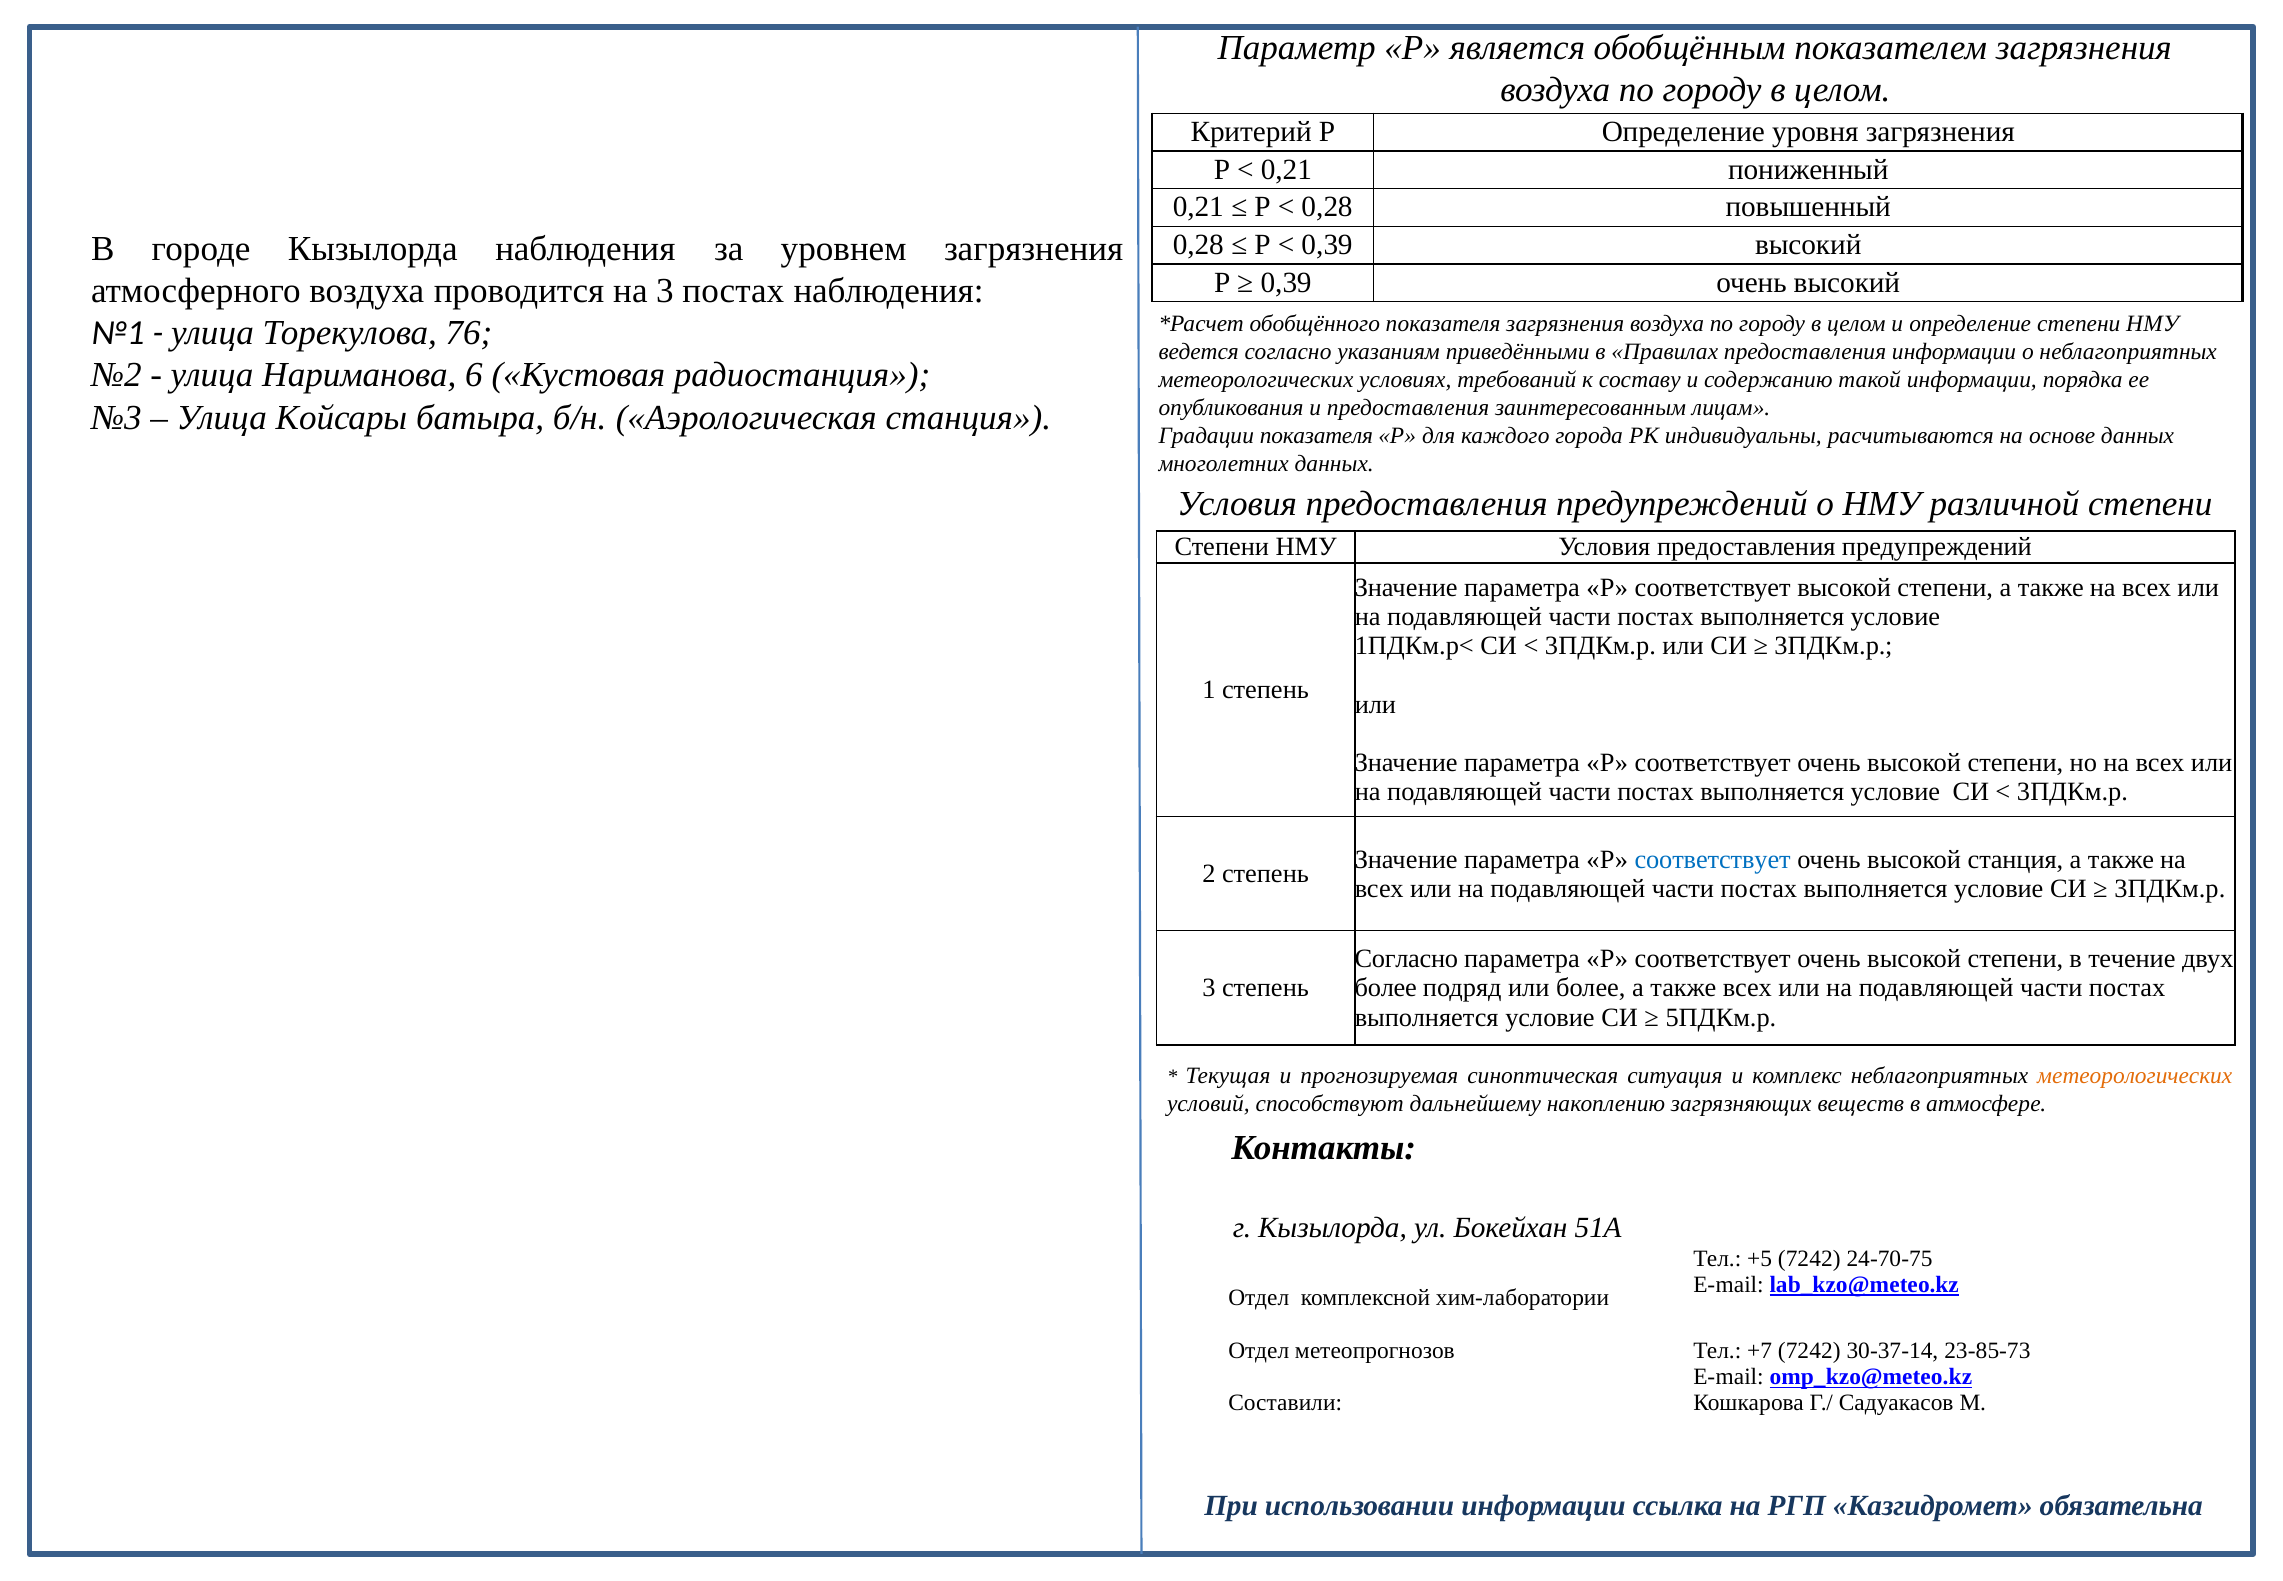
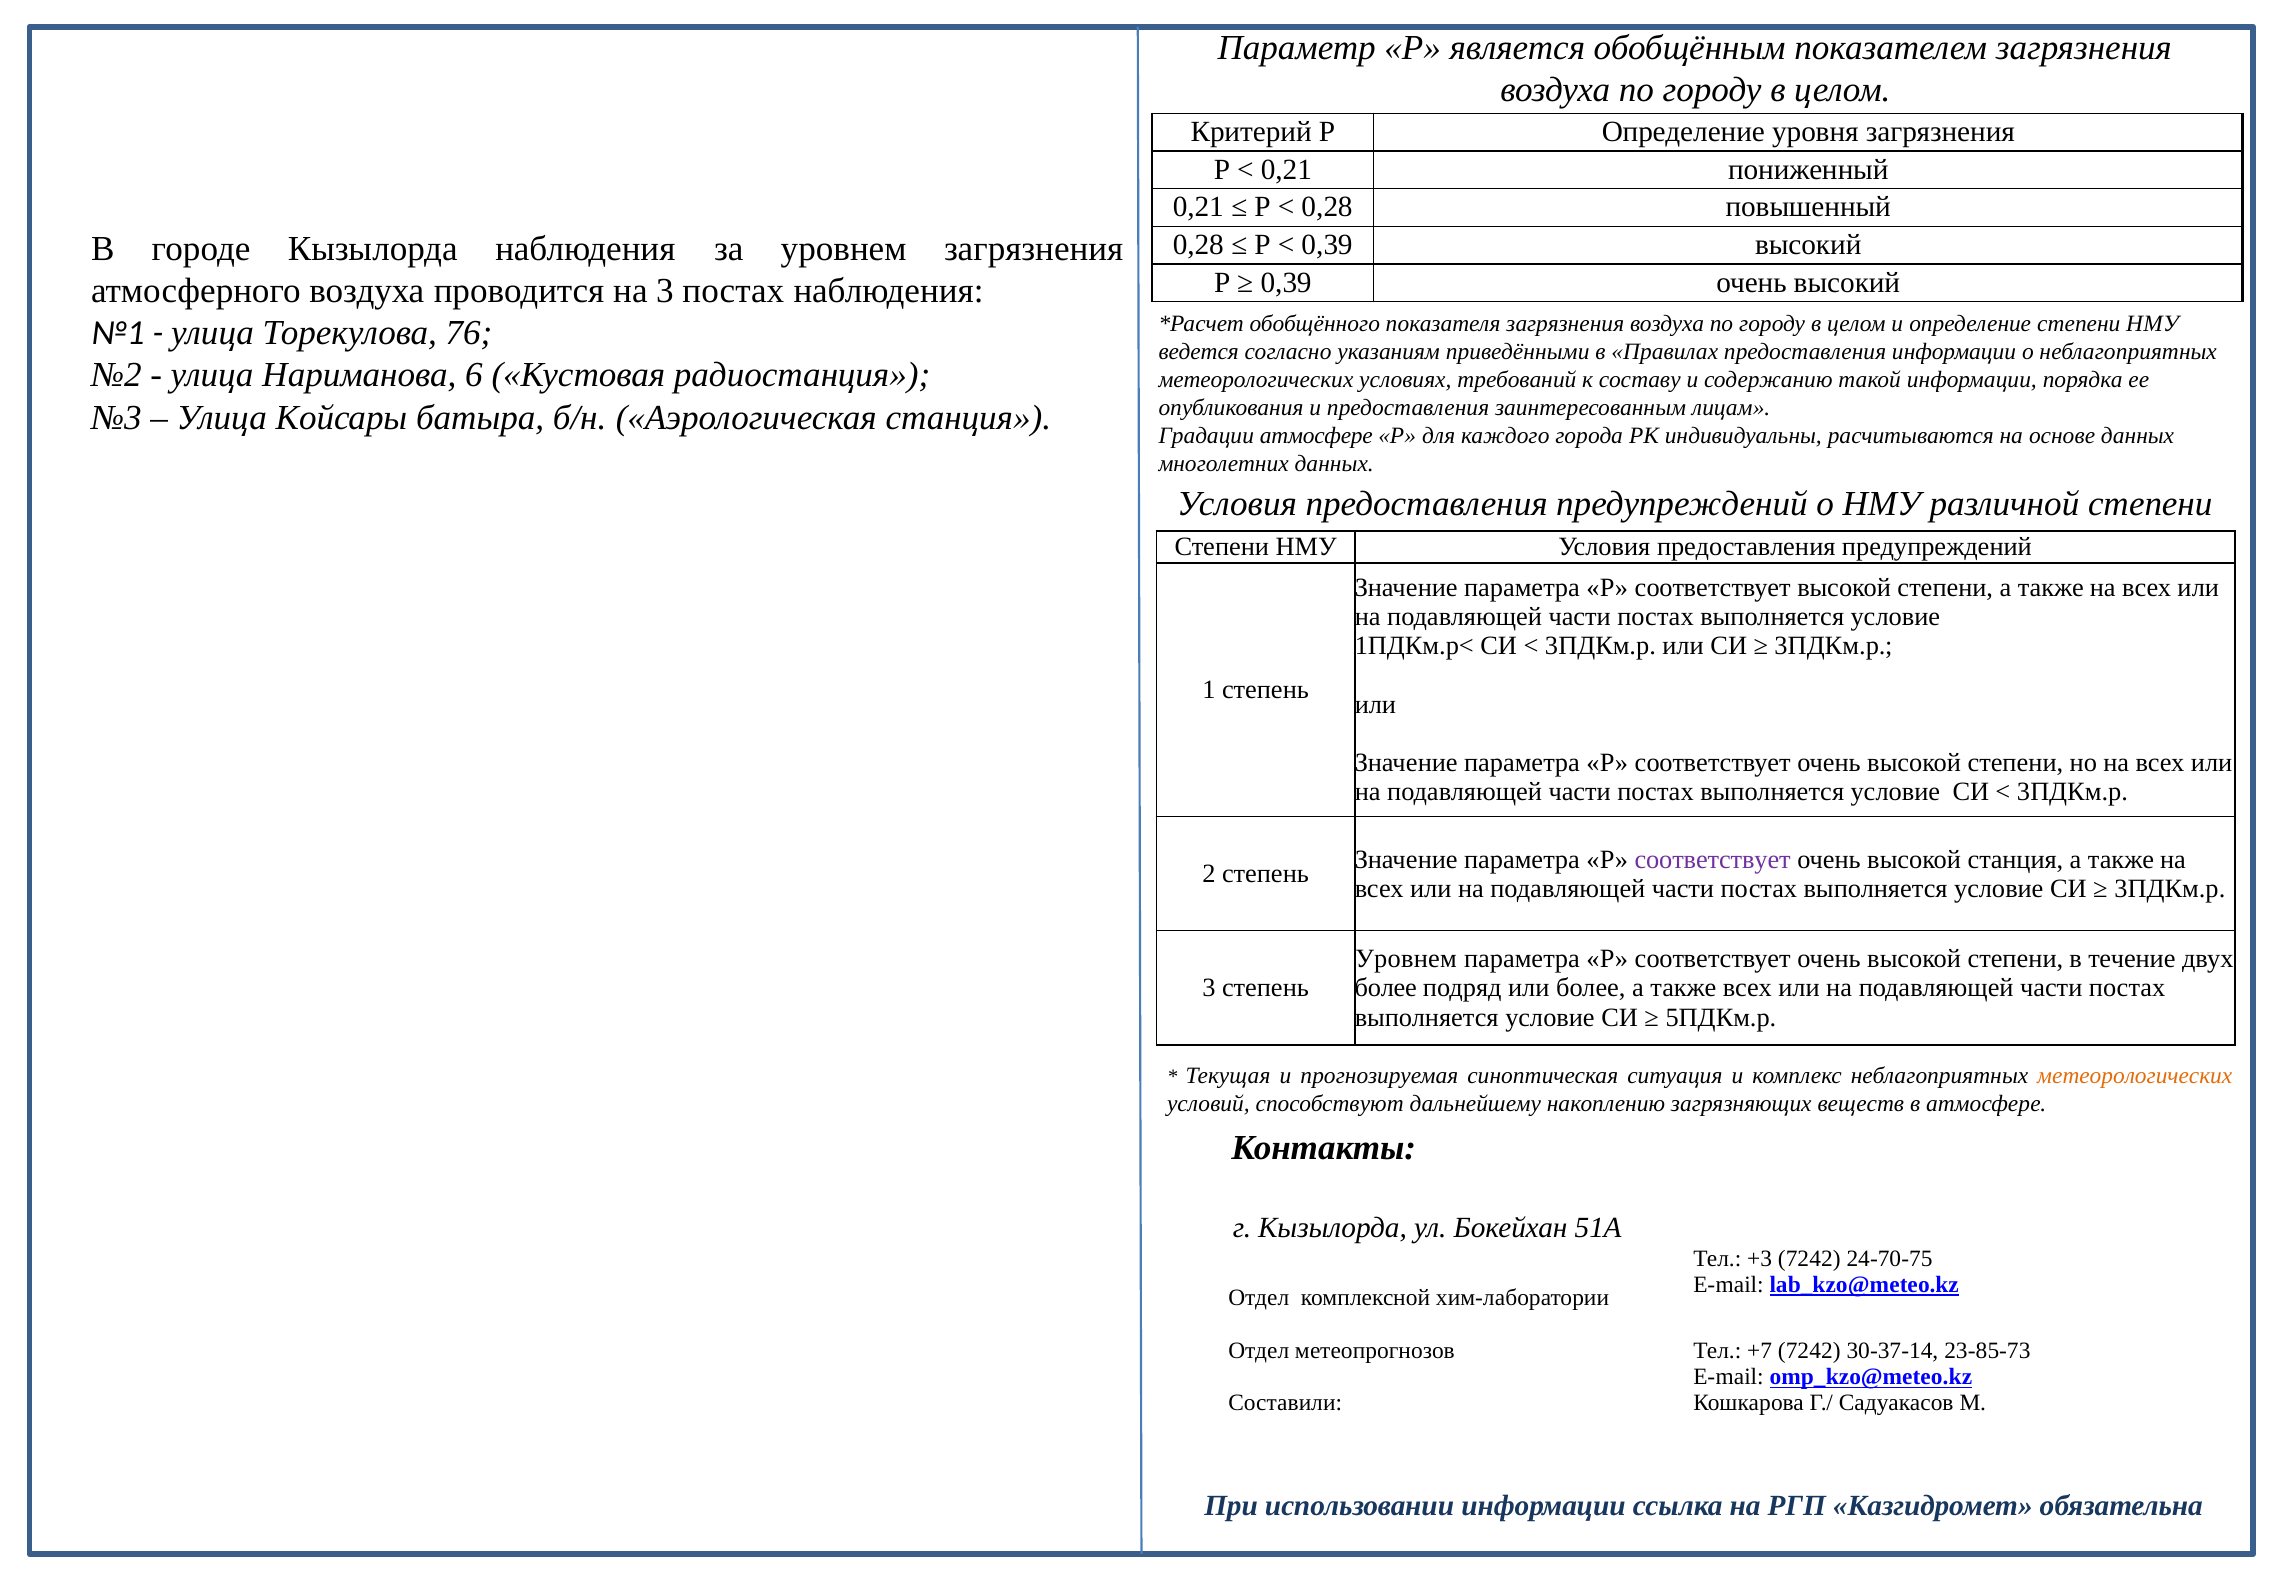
Градации показателя: показателя -> атмосфере
соответствует at (1713, 859) colour: blue -> purple
Согласно at (1406, 959): Согласно -> Уровнем
+5: +5 -> +3
